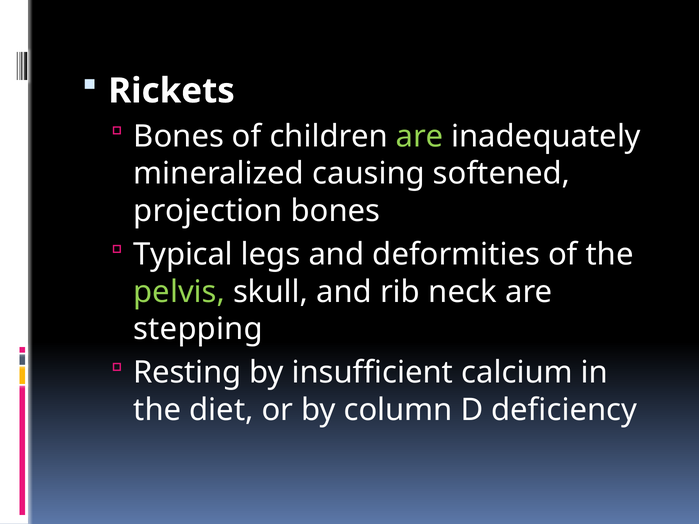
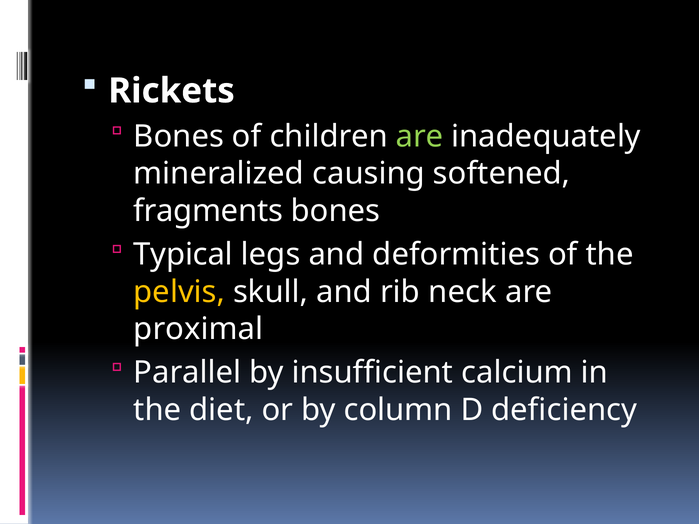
projection: projection -> fragments
pelvis colour: light green -> yellow
stepping: stepping -> proximal
Resting: Resting -> Parallel
